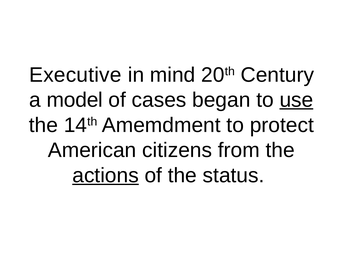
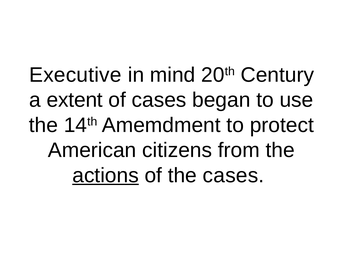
model: model -> extent
use underline: present -> none
the status: status -> cases
